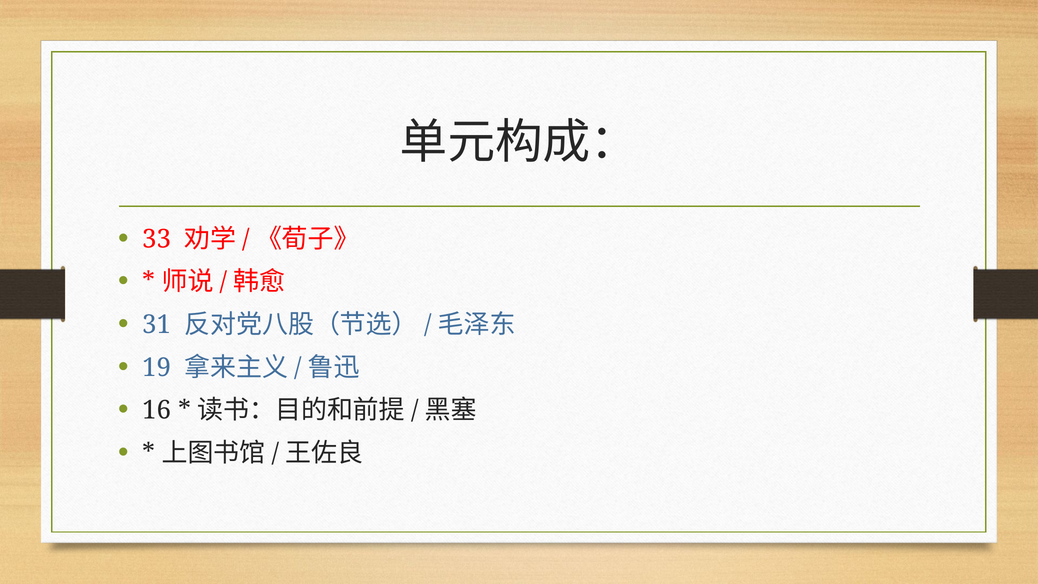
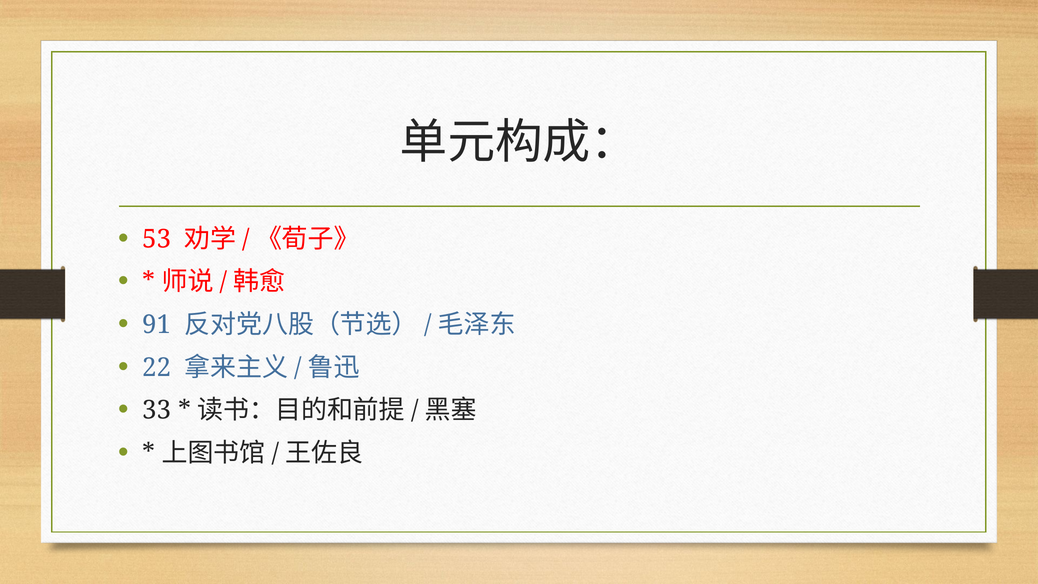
33: 33 -> 53
31: 31 -> 91
19: 19 -> 22
16: 16 -> 33
